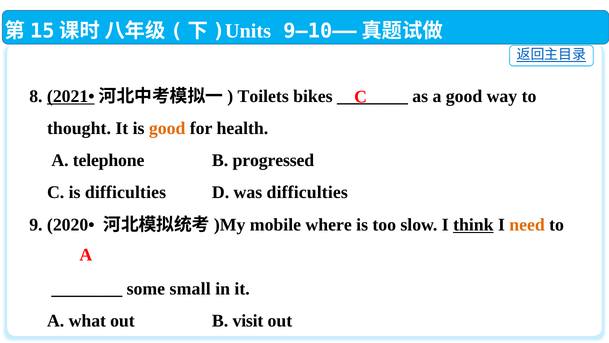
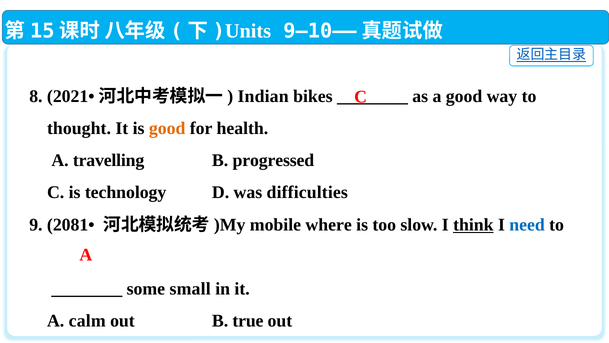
2021• underline: present -> none
Toilets: Toilets -> Indian
telephone: telephone -> travelling
is difficulties: difficulties -> technology
2020•: 2020• -> 2081•
need colour: orange -> blue
what: what -> calm
visit: visit -> true
